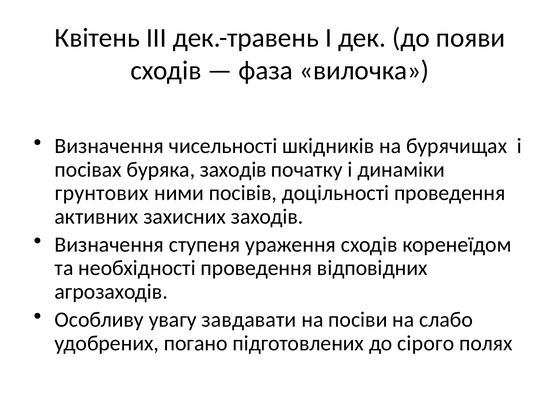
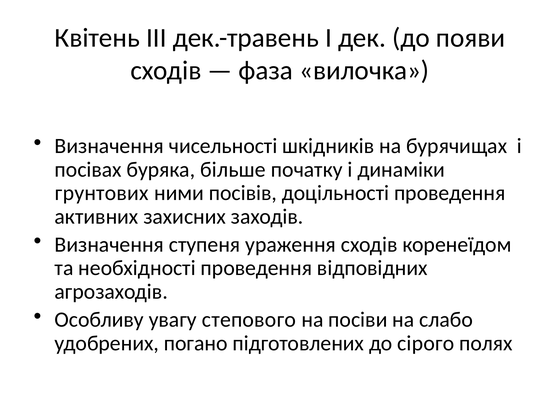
буряка заходів: заходів -> більше
завдавати: завдавати -> степового
